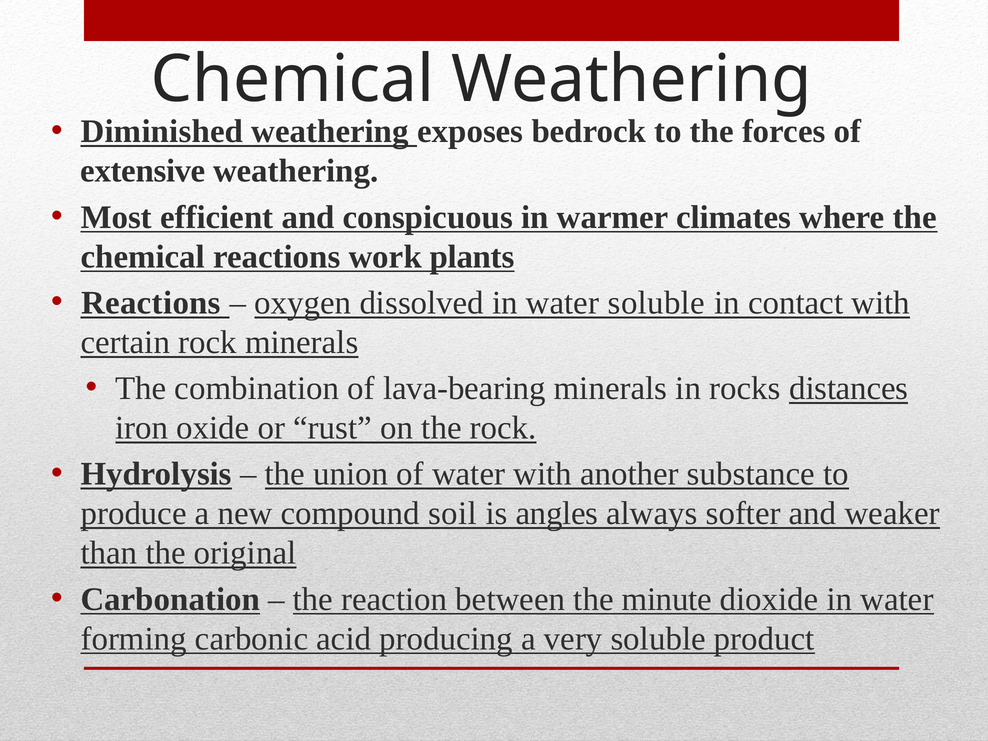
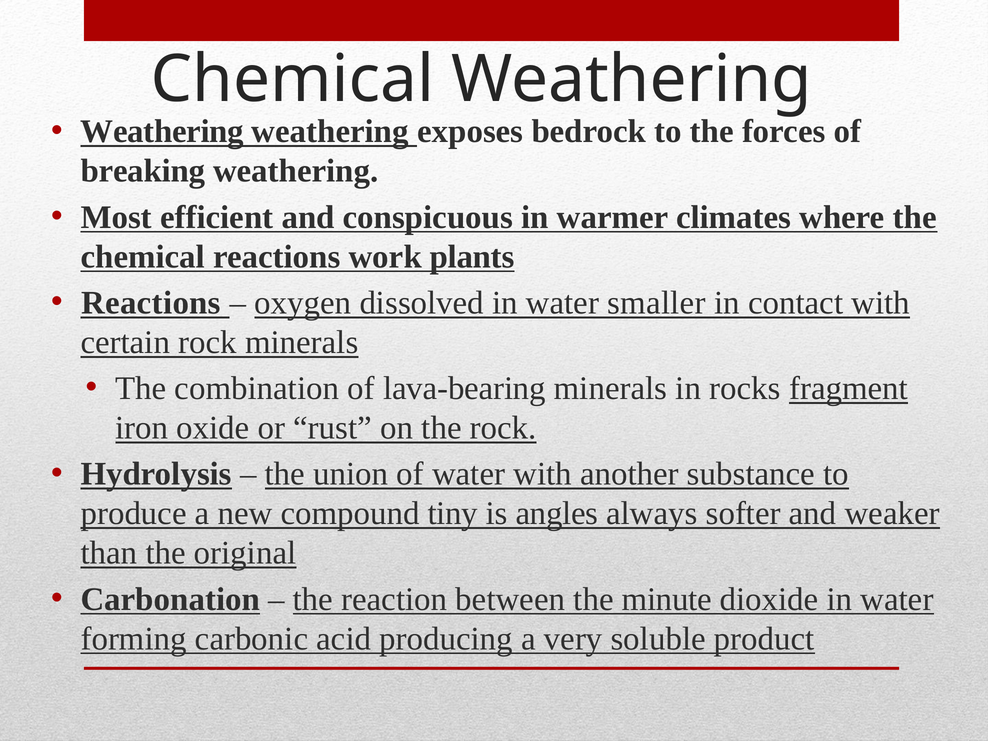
Diminished at (162, 132): Diminished -> Weathering
extensive: extensive -> breaking
water soluble: soluble -> smaller
distances: distances -> fragment
soil: soil -> tiny
